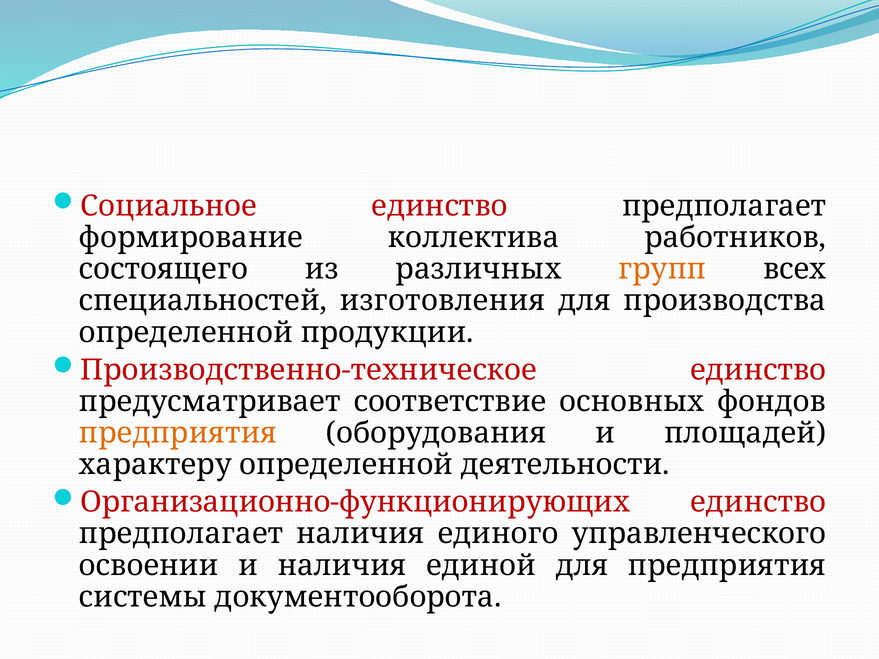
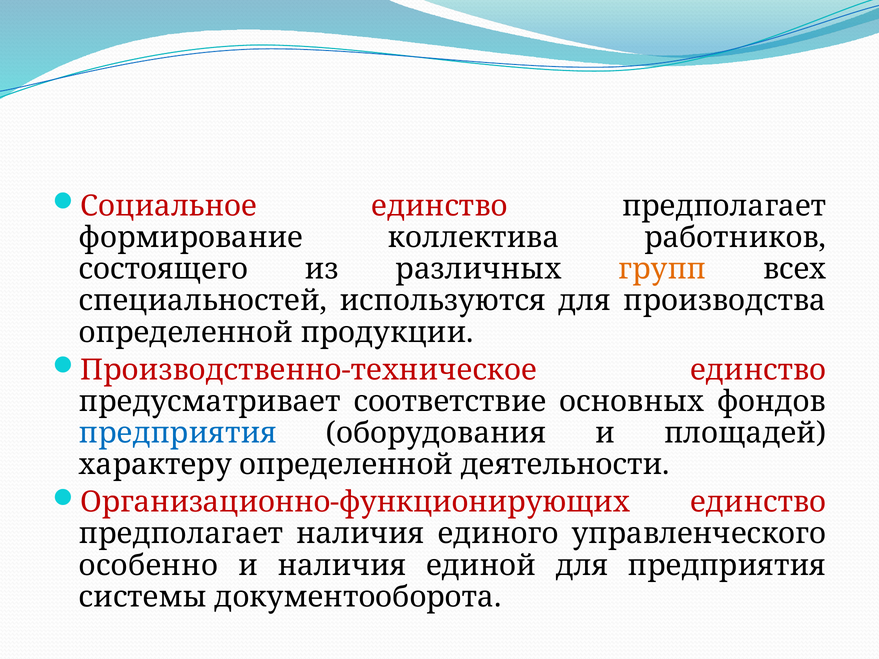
изготовления: изготовления -> используются
предприятия at (178, 433) colour: orange -> blue
освоении: освоении -> особенно
